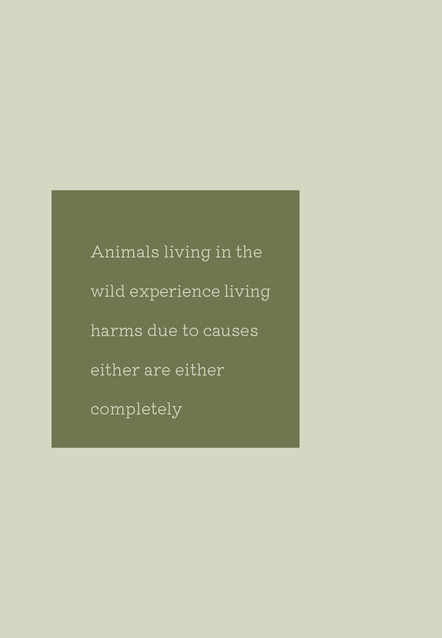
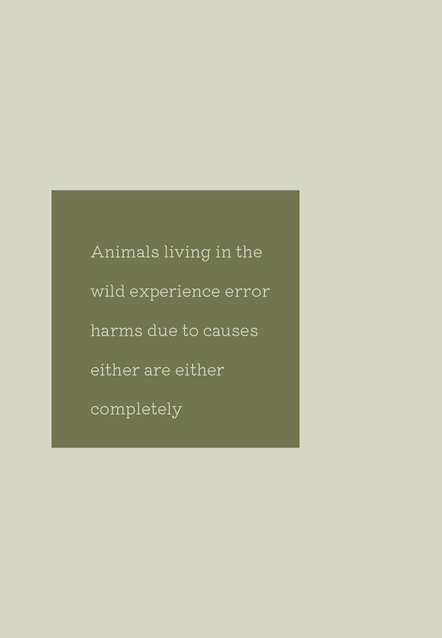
experience living: living -> error
